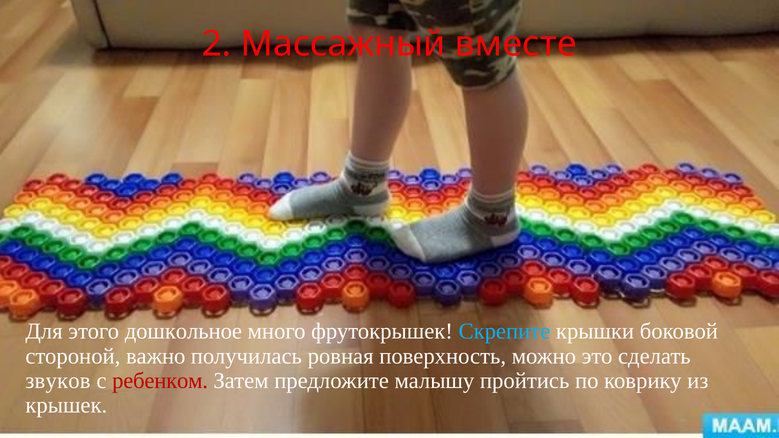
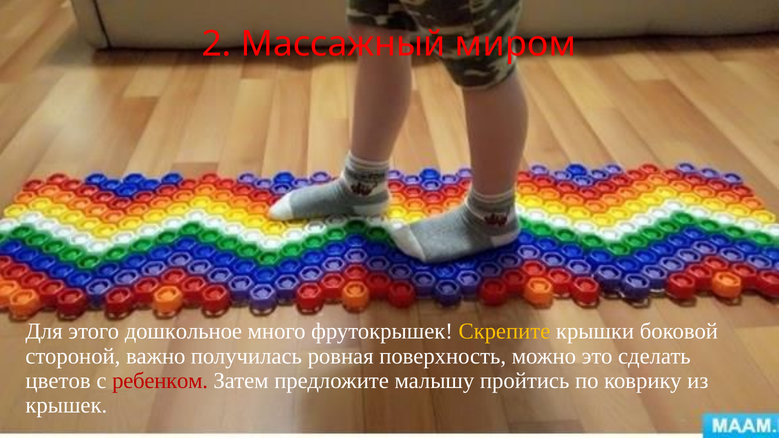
вместе: вместе -> миром
Скрепите colour: light blue -> yellow
звуков: звуков -> цветов
